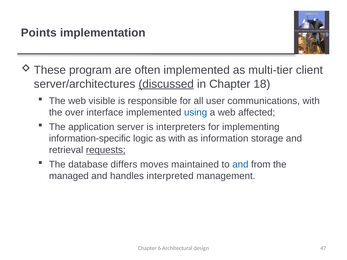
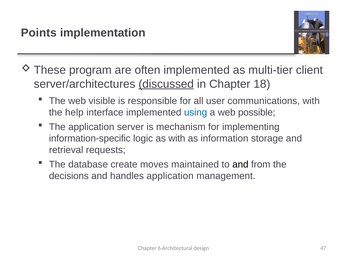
over: over -> help
affected: affected -> possible
interpreters: interpreters -> mechanism
requests underline: present -> none
differs: differs -> create
and at (240, 165) colour: blue -> black
managed: managed -> decisions
handles interpreted: interpreted -> application
